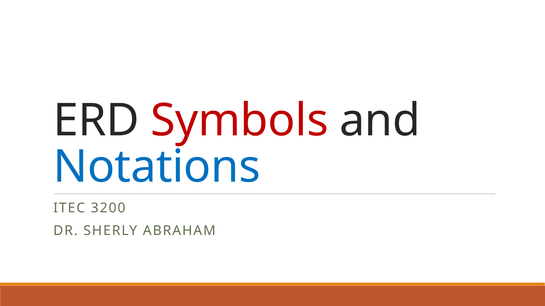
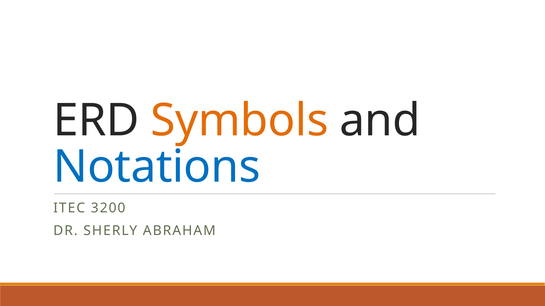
Symbols colour: red -> orange
